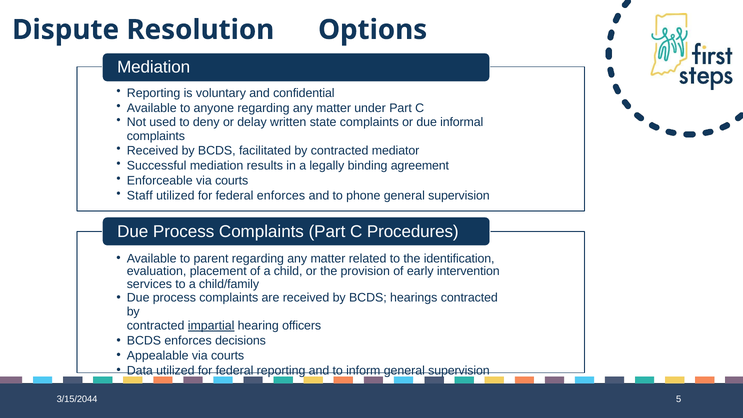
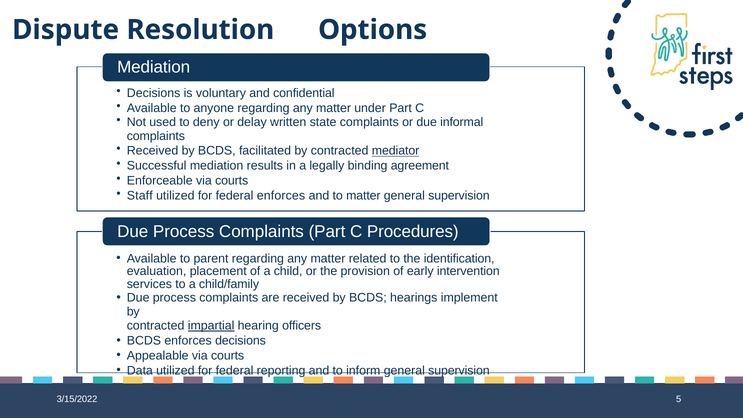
Reporting at (154, 93): Reporting -> Decisions
mediator underline: none -> present
to phone: phone -> matter
hearings contracted: contracted -> implement
3/15/2044: 3/15/2044 -> 3/15/2022
